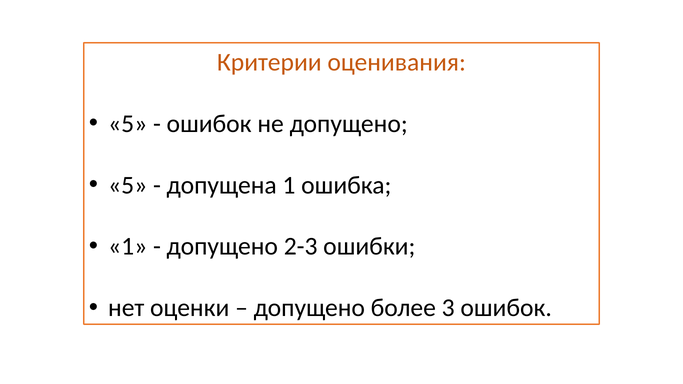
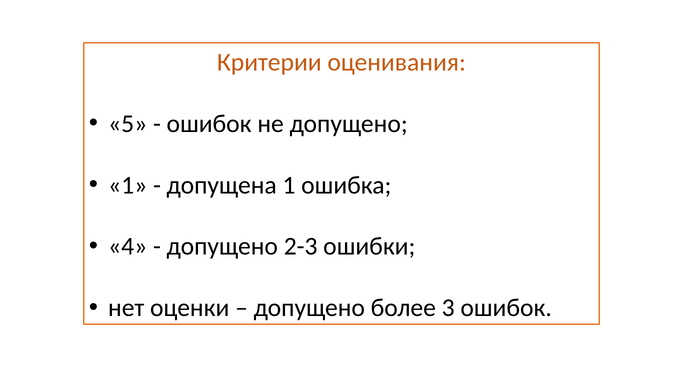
5 at (128, 185): 5 -> 1
1 at (128, 247): 1 -> 4
